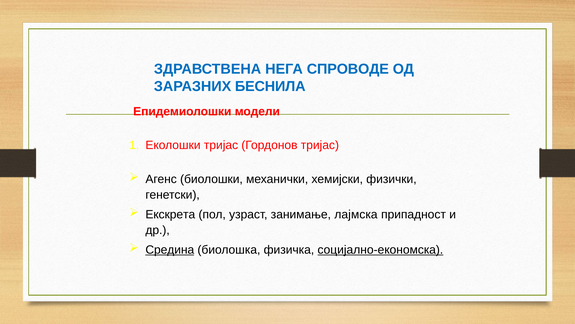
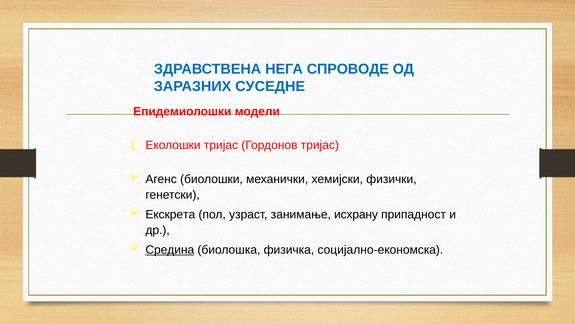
БЕСНИЛА: БЕСНИЛА -> СУСЕДНЕ
лајмска: лајмска -> исхрану
социјално-економска underline: present -> none
